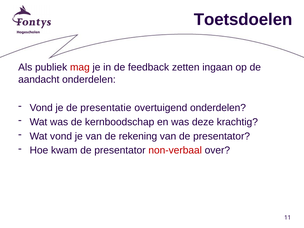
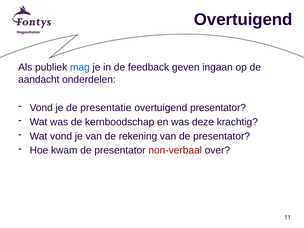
Toetsdoelen at (243, 20): Toetsdoelen -> Overtuigend
mag colour: red -> blue
zetten: zetten -> geven
overtuigend onderdelen: onderdelen -> presentator
